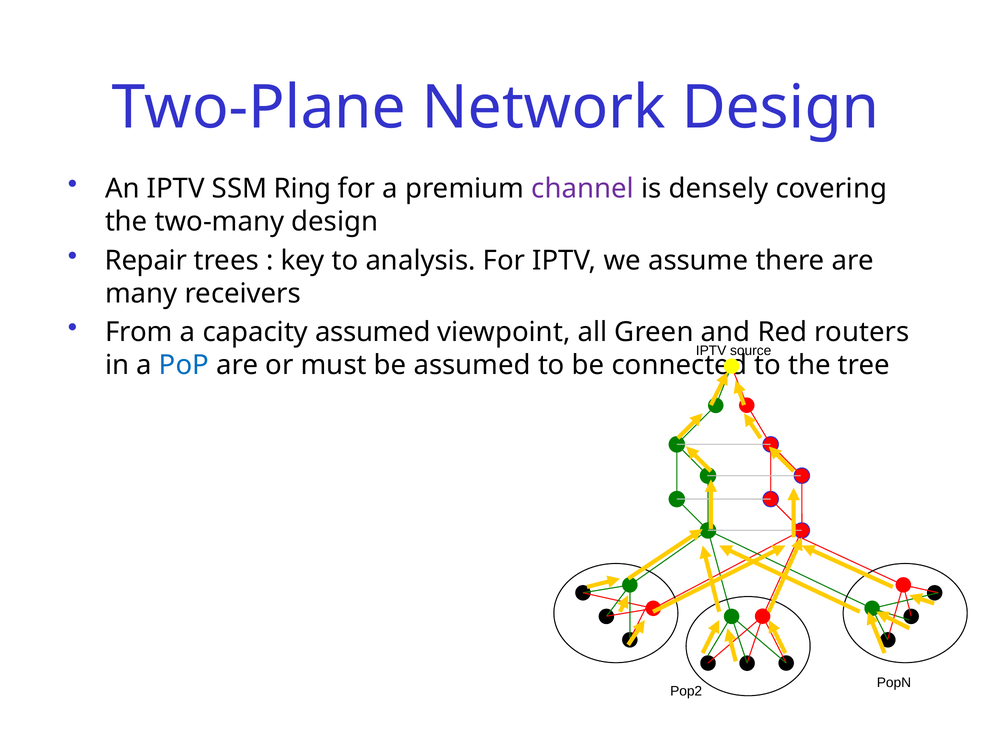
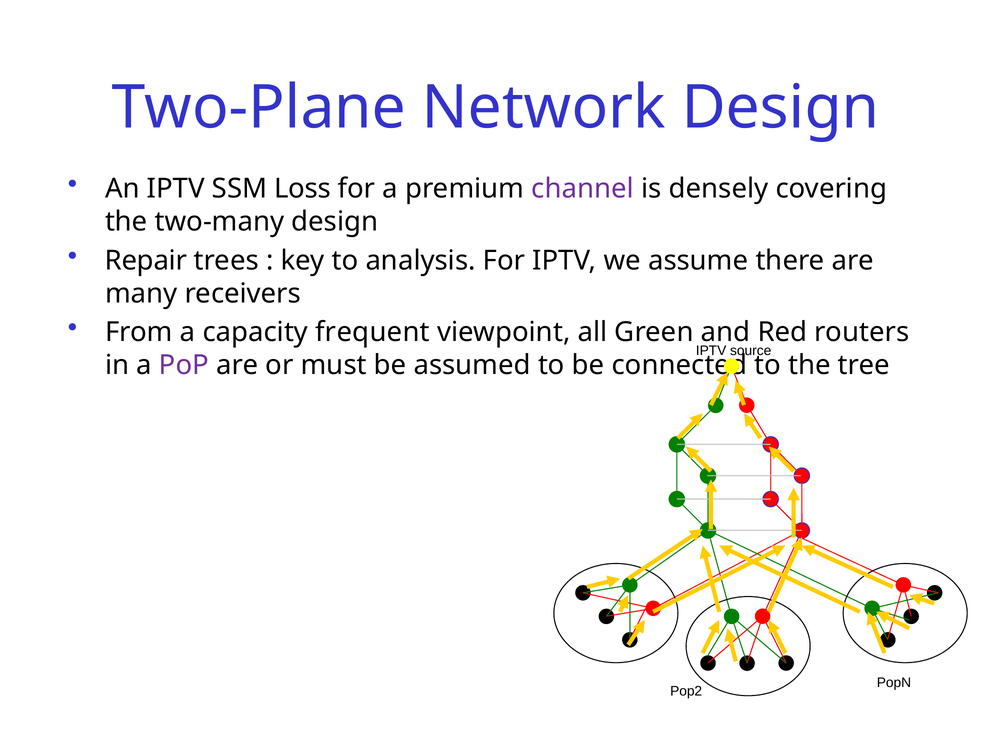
Ring: Ring -> Loss
capacity assumed: assumed -> frequent
PoP colour: blue -> purple
